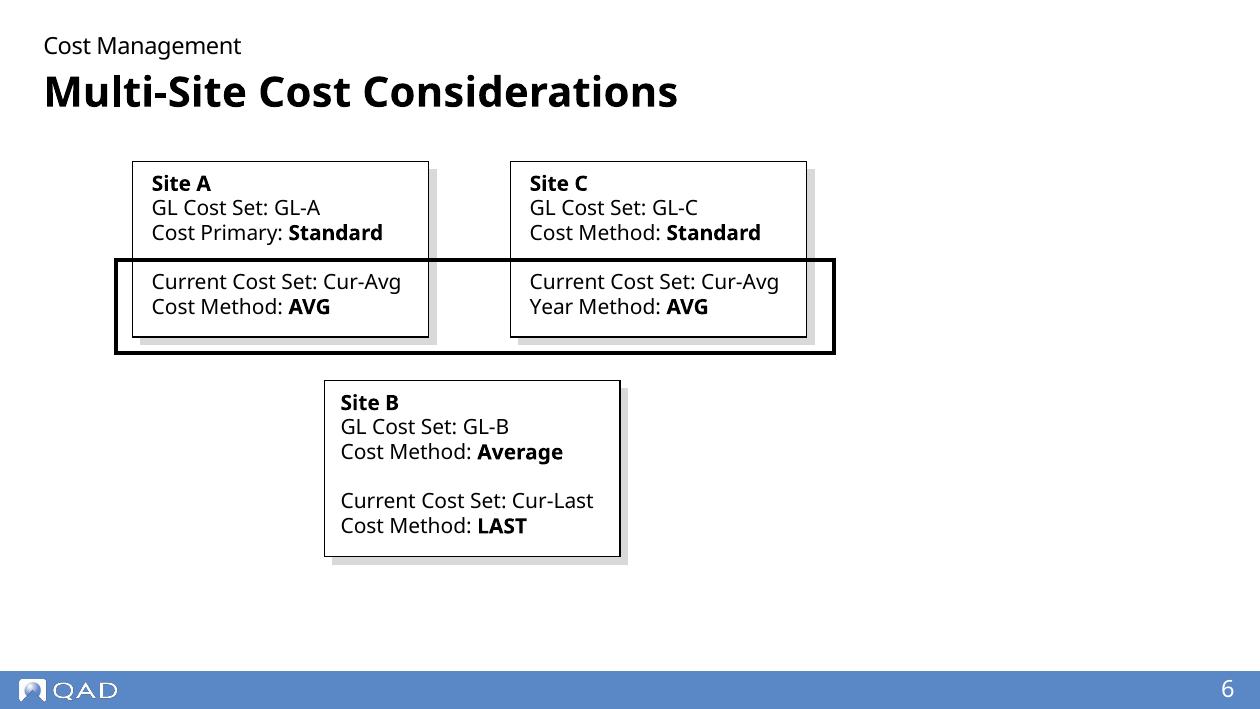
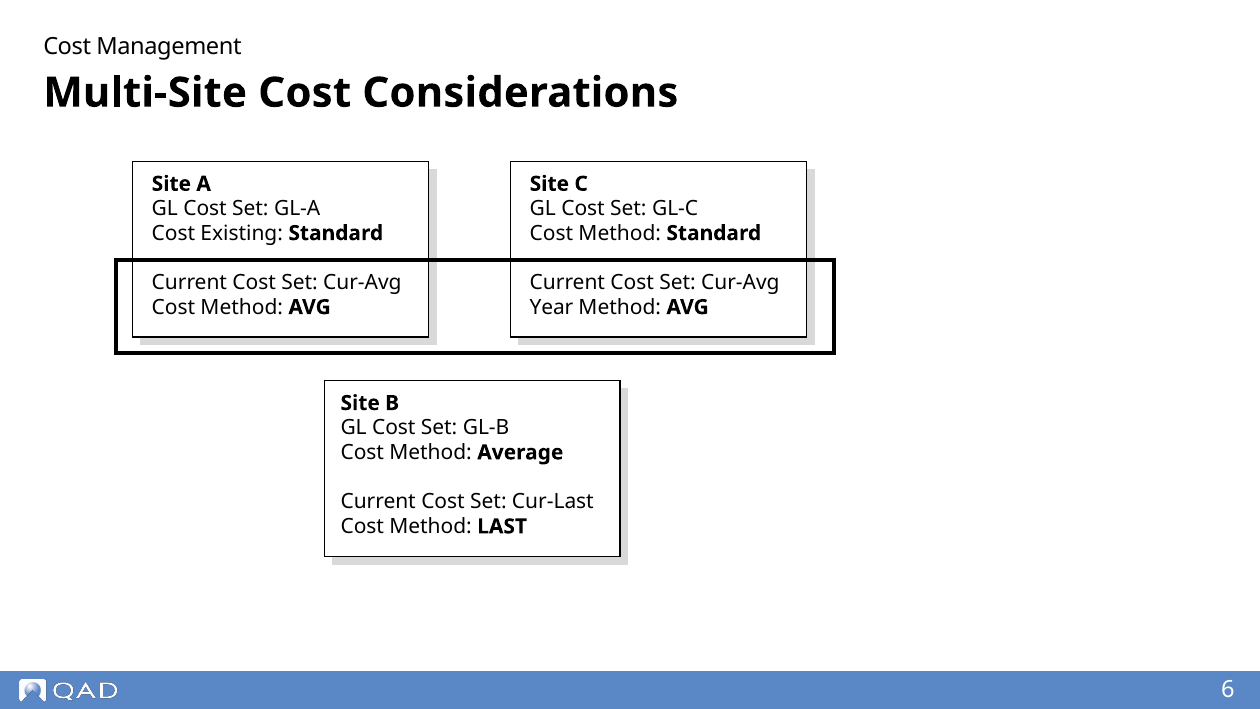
Primary: Primary -> Existing
